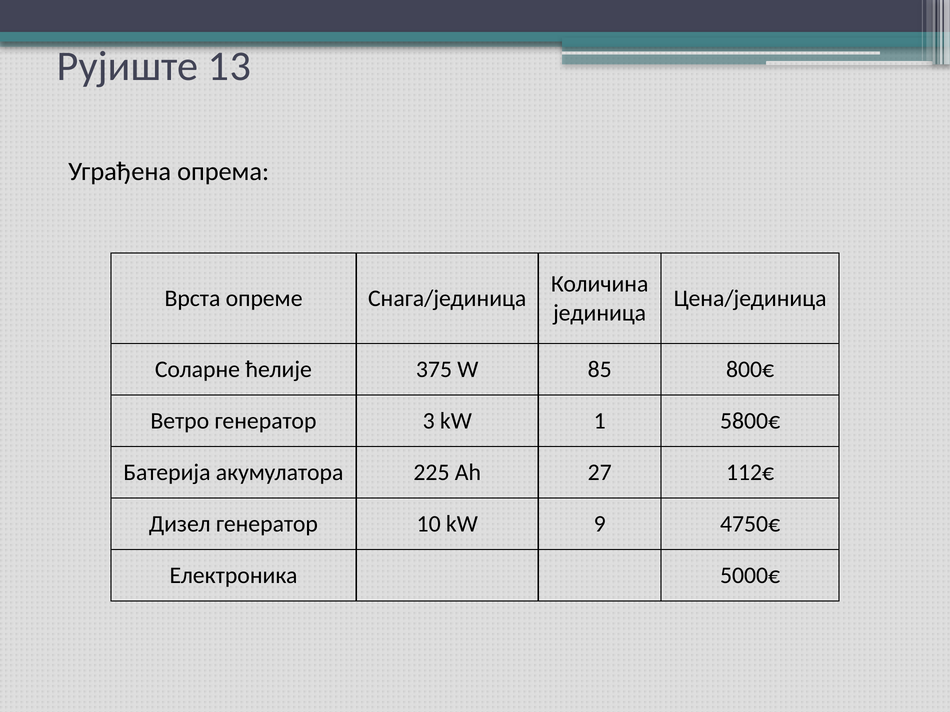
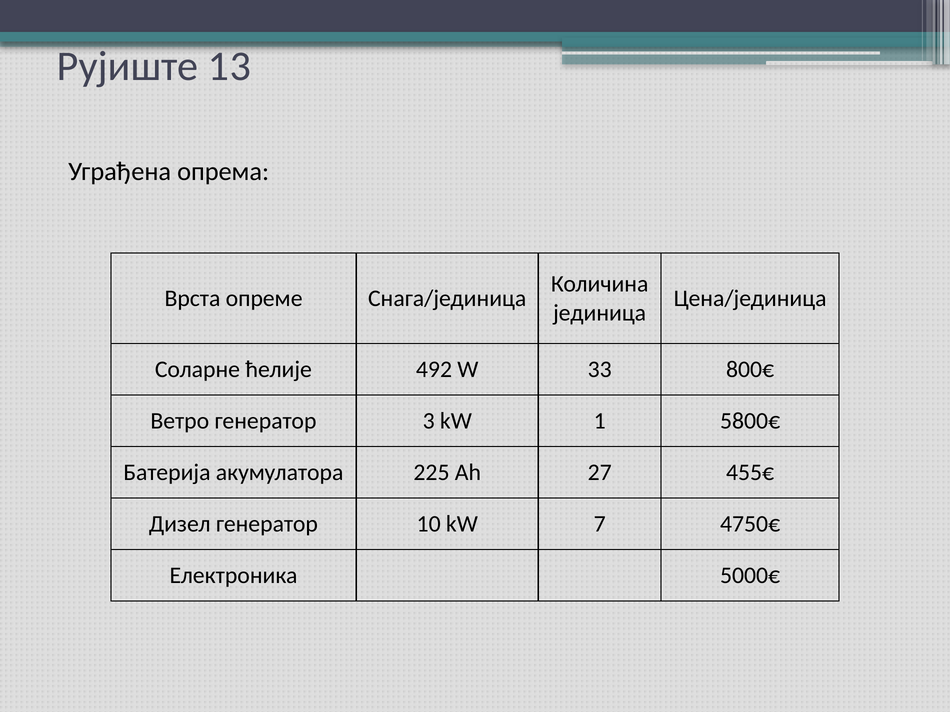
375: 375 -> 492
85: 85 -> 33
112€: 112€ -> 455€
9: 9 -> 7
